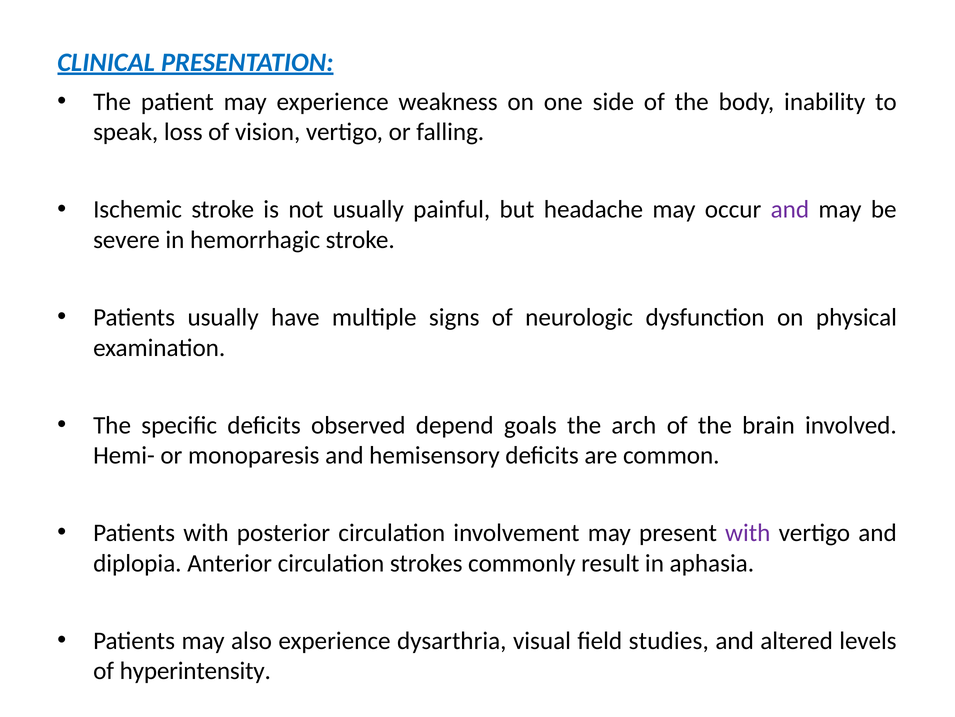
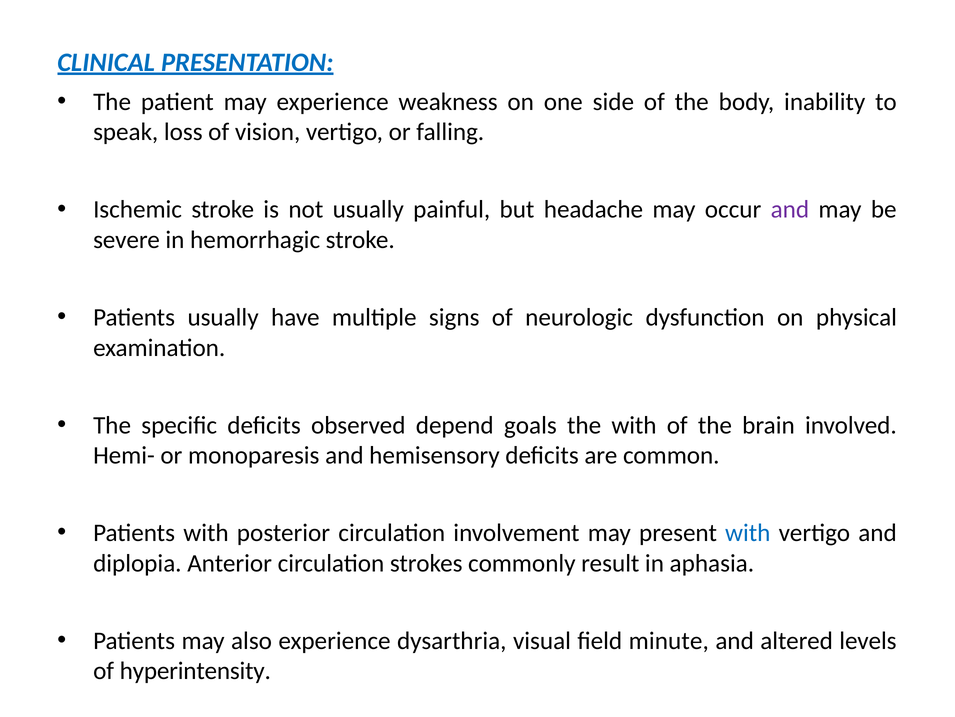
the arch: arch -> with
with at (748, 533) colour: purple -> blue
studies: studies -> minute
